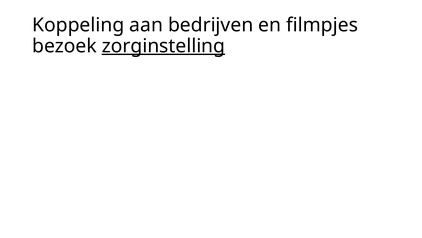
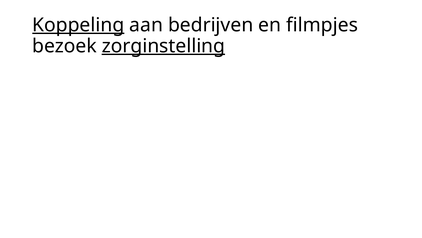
Koppeling underline: none -> present
